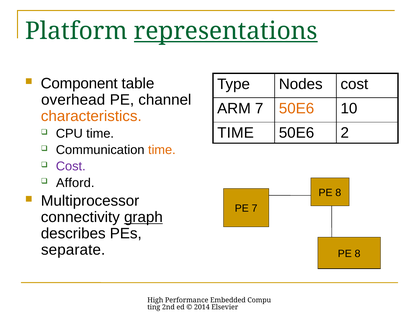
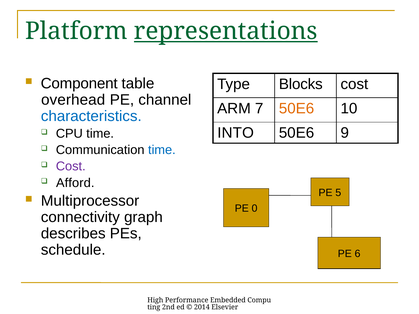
Nodes: Nodes -> Blocks
characteristics colour: orange -> blue
TIME at (236, 133): TIME -> INTO
2: 2 -> 9
time at (162, 150) colour: orange -> blue
8 at (338, 193): 8 -> 5
PE 7: 7 -> 0
graph underline: present -> none
separate: separate -> schedule
8 at (358, 254): 8 -> 6
